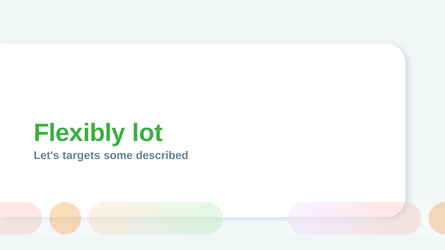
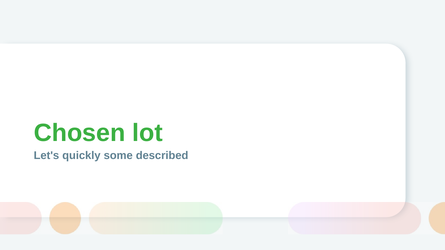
Flexibly: Flexibly -> Chosen
targets: targets -> quickly
